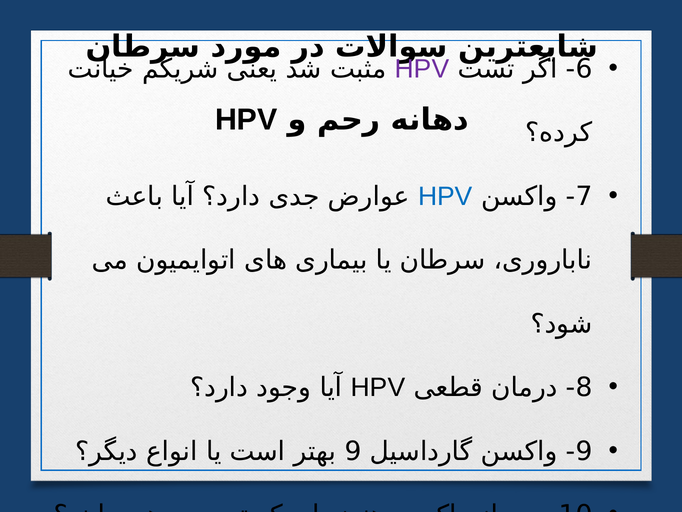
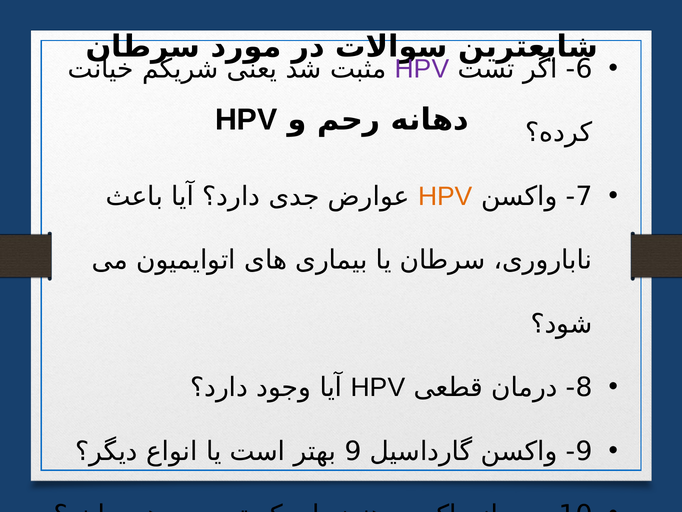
HPV at (445, 196) colour: blue -> orange
